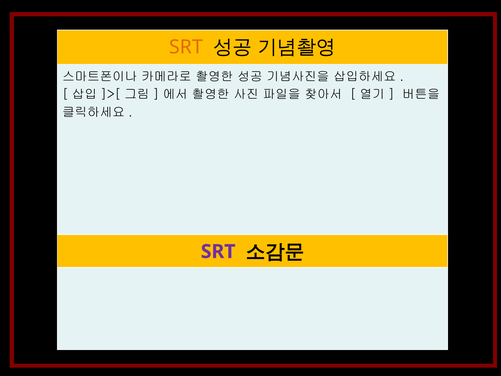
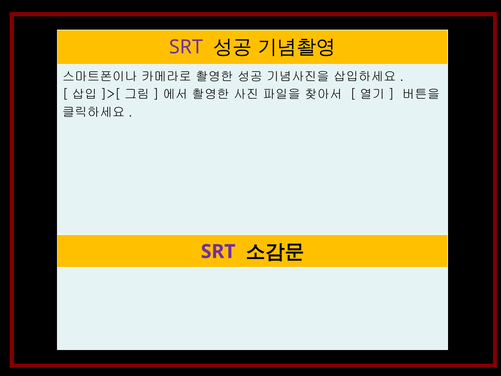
SRT at (186, 47) colour: orange -> purple
